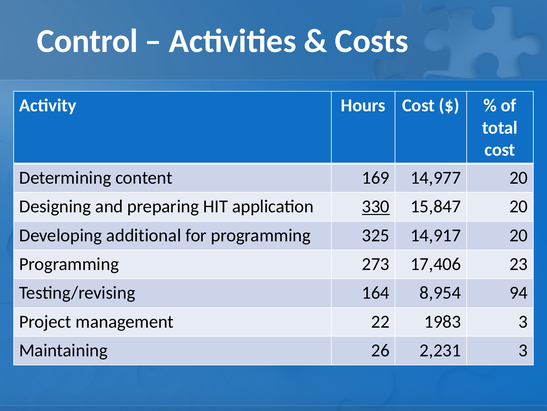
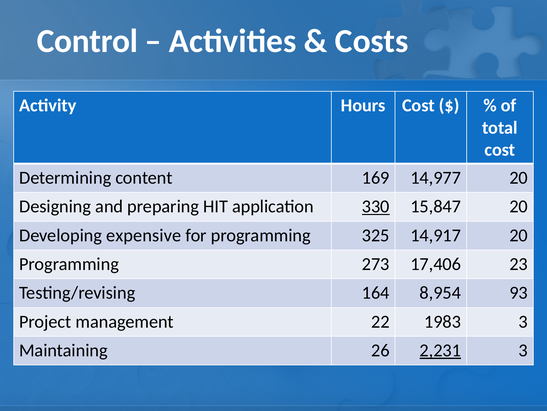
additional: additional -> expensive
94: 94 -> 93
2,231 underline: none -> present
